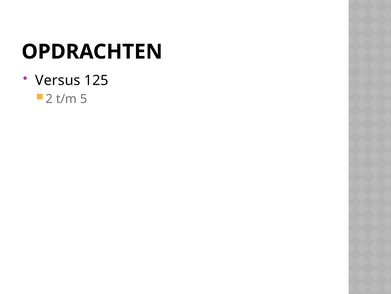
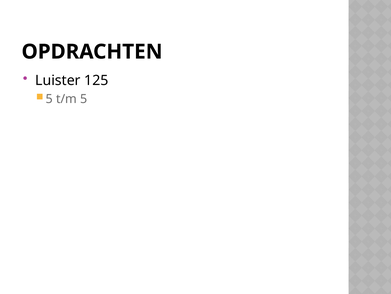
Versus: Versus -> Luister
2 at (49, 99): 2 -> 5
